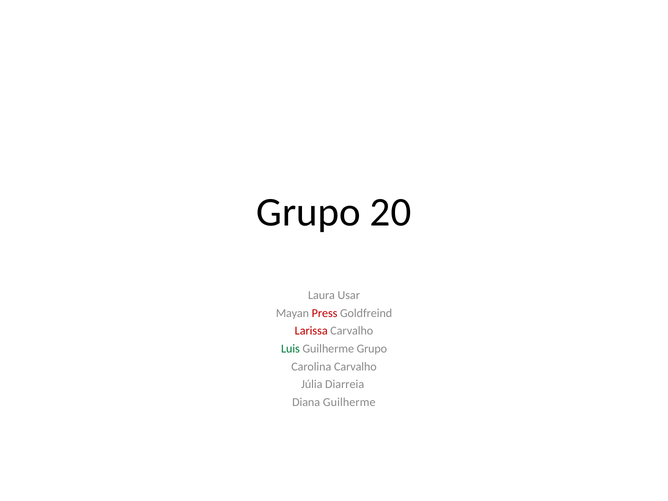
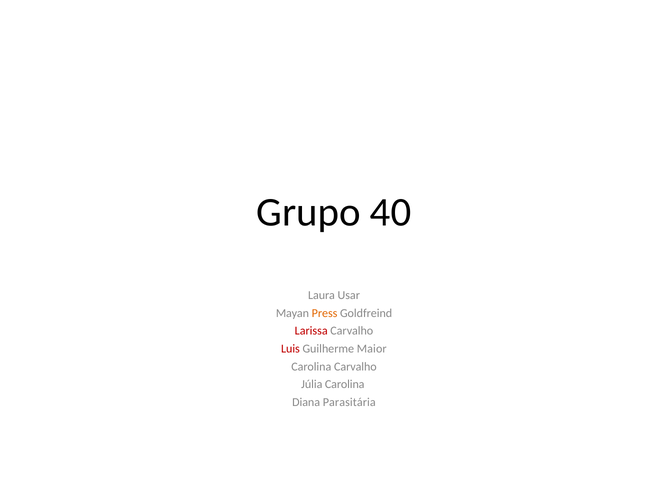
20: 20 -> 40
Press colour: red -> orange
Luis colour: green -> red
Guilherme Grupo: Grupo -> Maior
Júlia Diarreia: Diarreia -> Carolina
Diana Guilherme: Guilherme -> Parasitária
